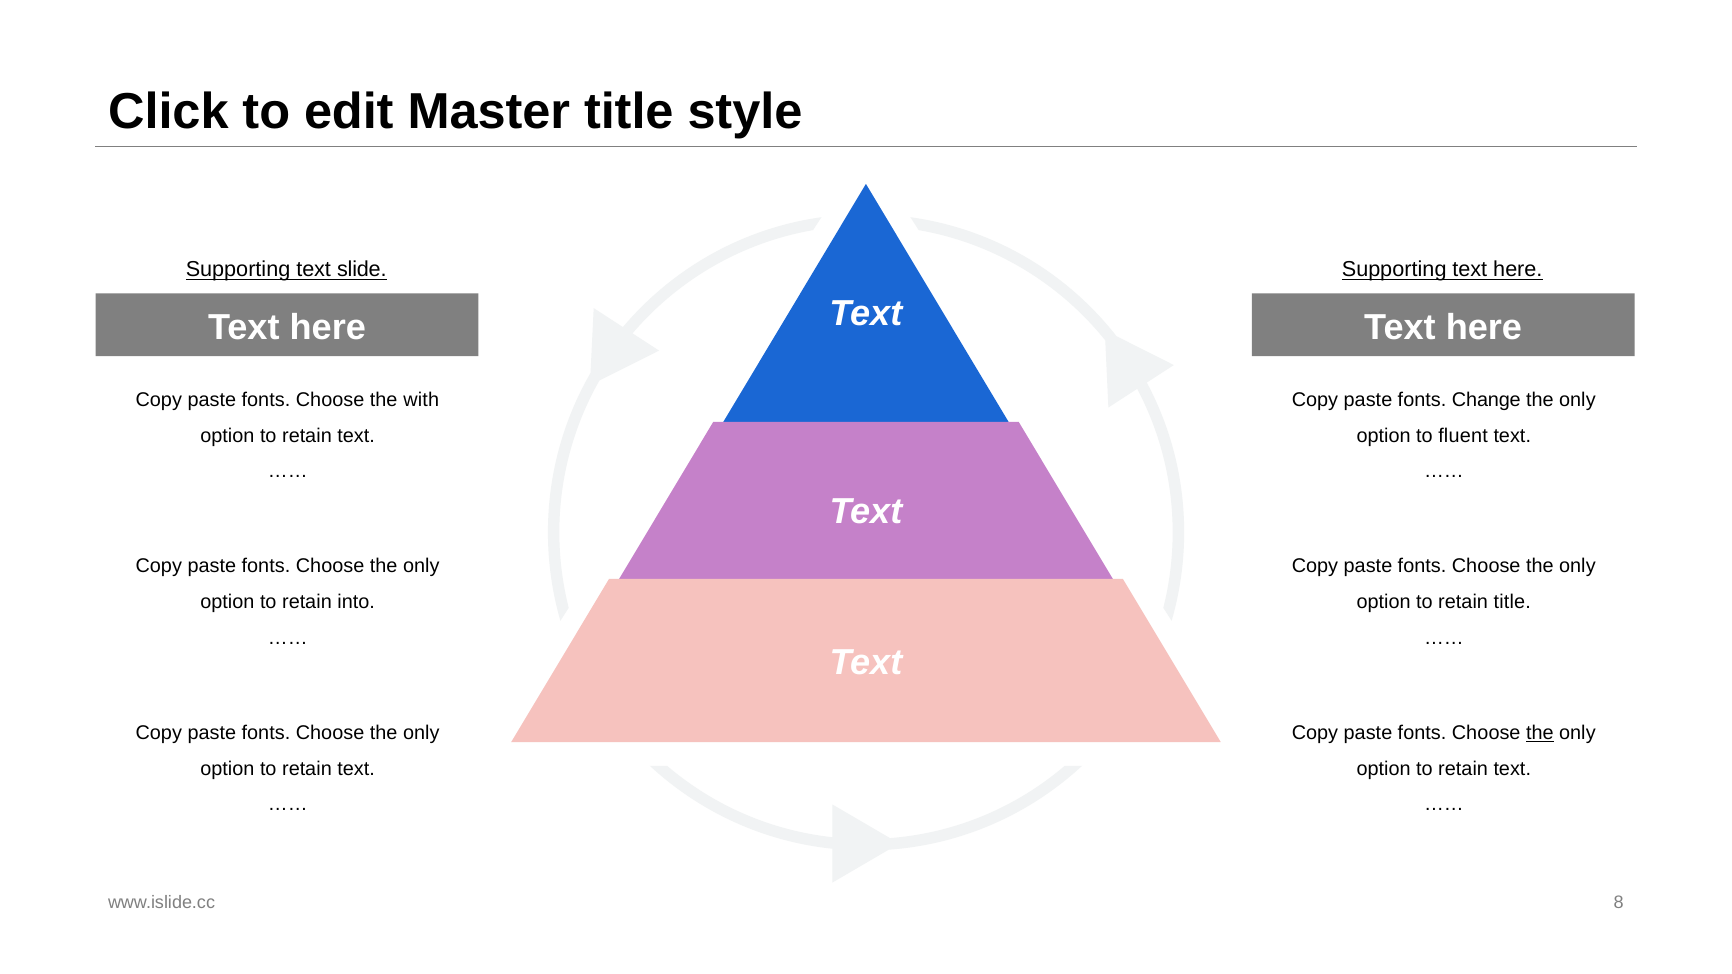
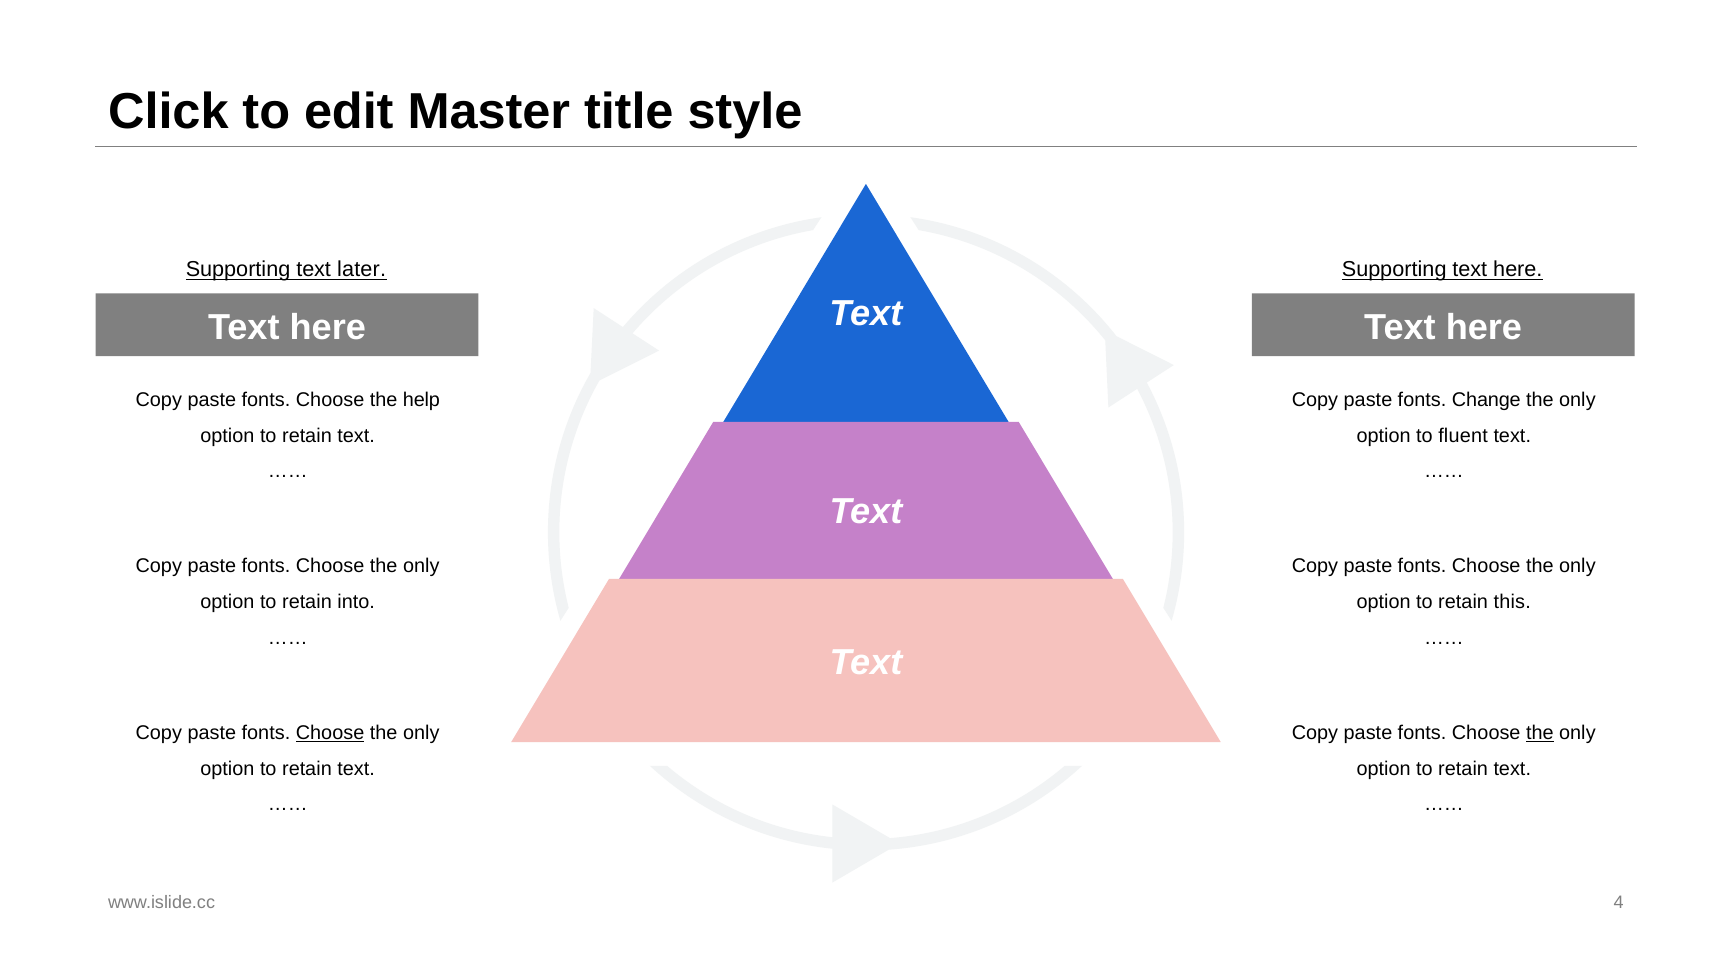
slide: slide -> later
with: with -> help
retain title: title -> this
Choose at (330, 733) underline: none -> present
8: 8 -> 4
